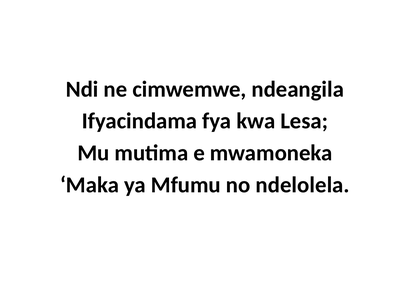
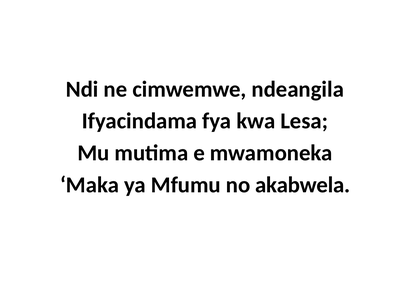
ndelolela: ndelolela -> akabwela
